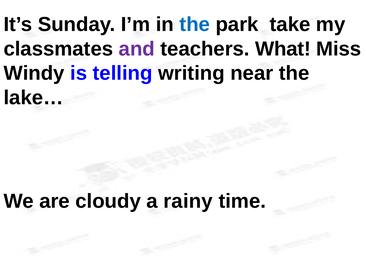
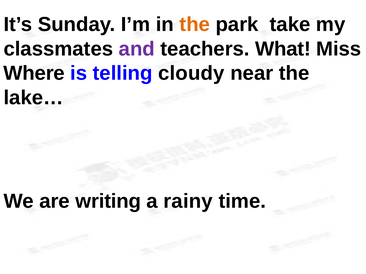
the at (195, 25) colour: blue -> orange
Windy: Windy -> Where
writing: writing -> cloudy
cloudy: cloudy -> writing
